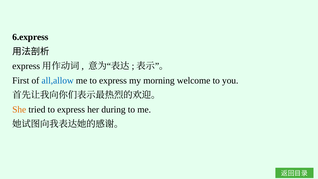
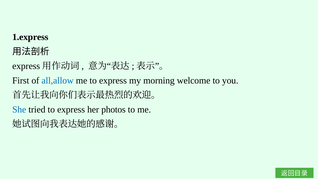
6.express: 6.express -> 1.express
She colour: orange -> blue
during: during -> photos
